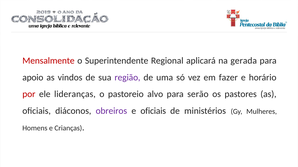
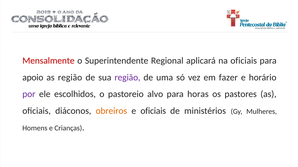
na gerada: gerada -> oficiais
as vindos: vindos -> região
por colour: red -> purple
lideranças: lideranças -> escolhidos
serão: serão -> horas
obreiros colour: purple -> orange
